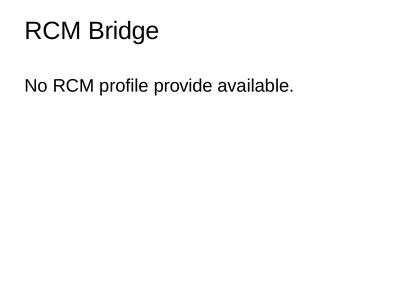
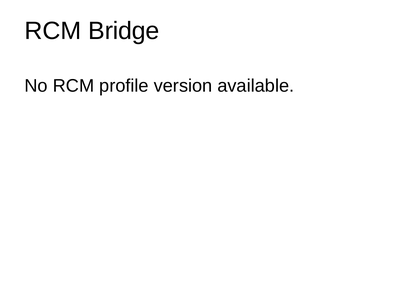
provide: provide -> version
